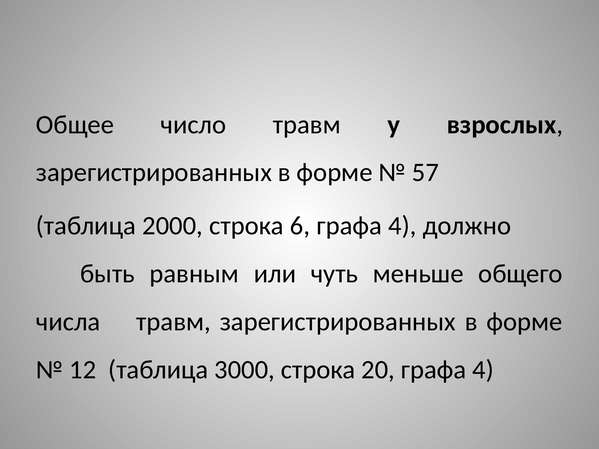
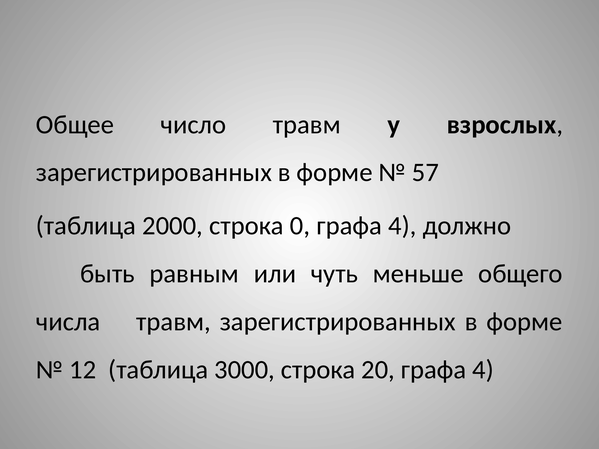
6: 6 -> 0
